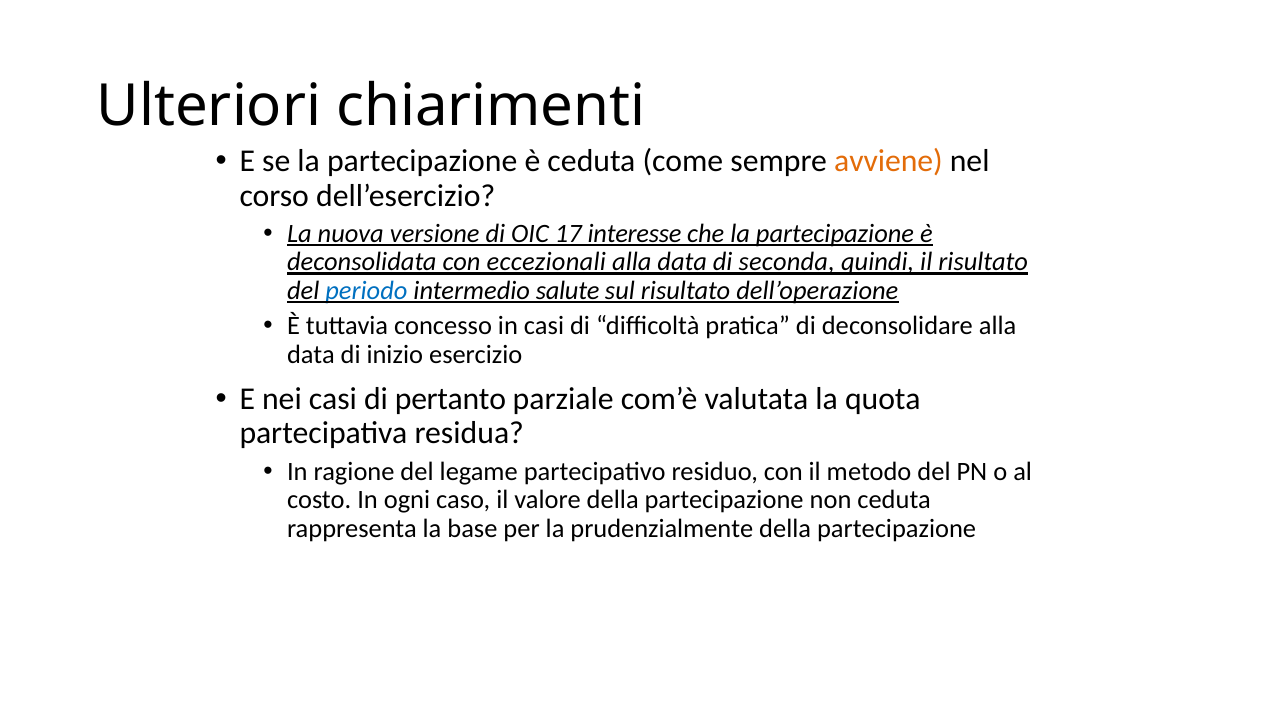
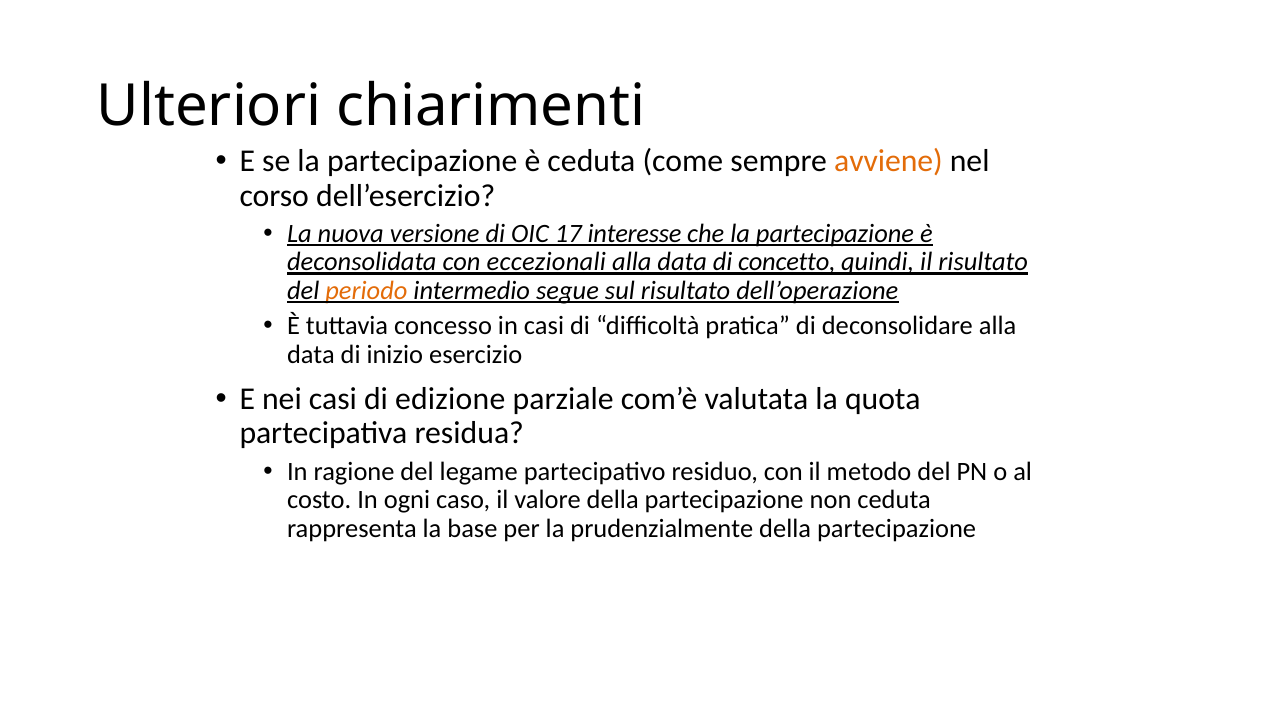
seconda: seconda -> concetto
periodo colour: blue -> orange
salute: salute -> segue
pertanto: pertanto -> edizione
